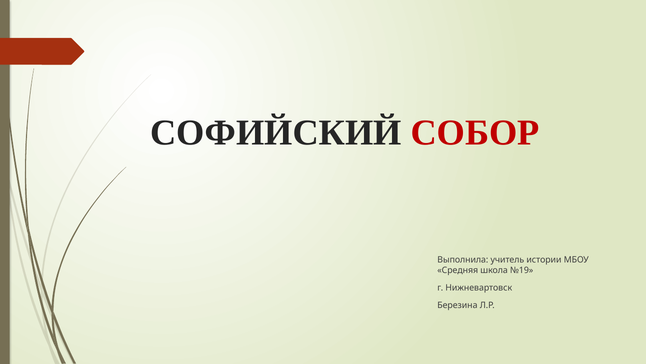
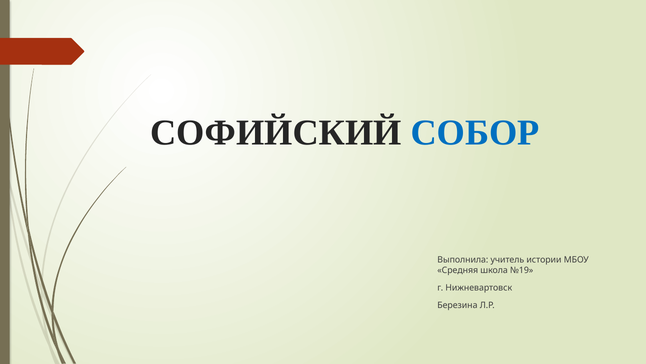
СОБОР colour: red -> blue
